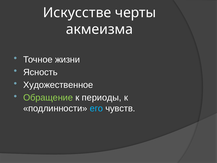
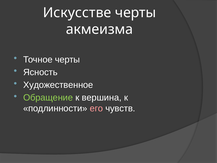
Точное жизни: жизни -> черты
периоды: периоды -> вершина
его colour: light blue -> pink
